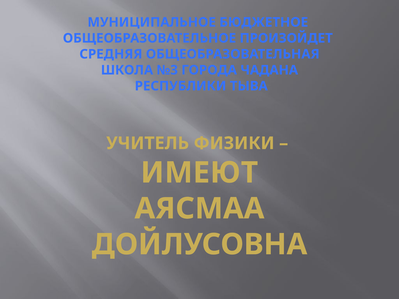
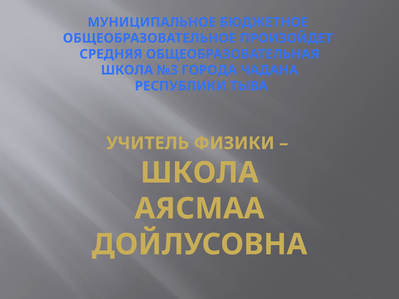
ИМЕЮТ at (199, 173): ИМЕЮТ -> ШКОЛА
